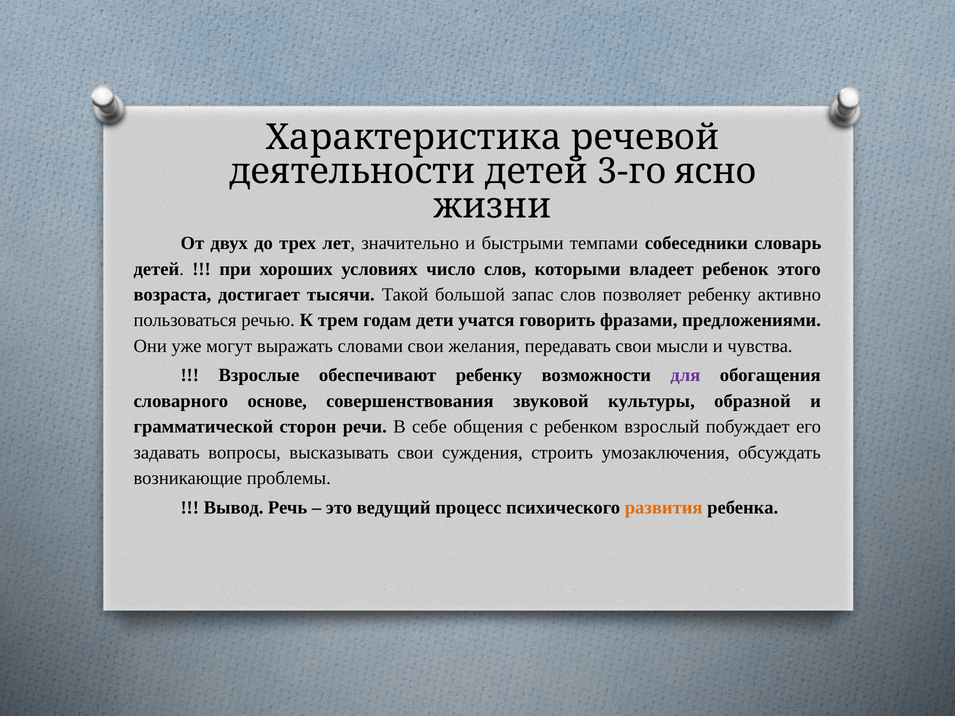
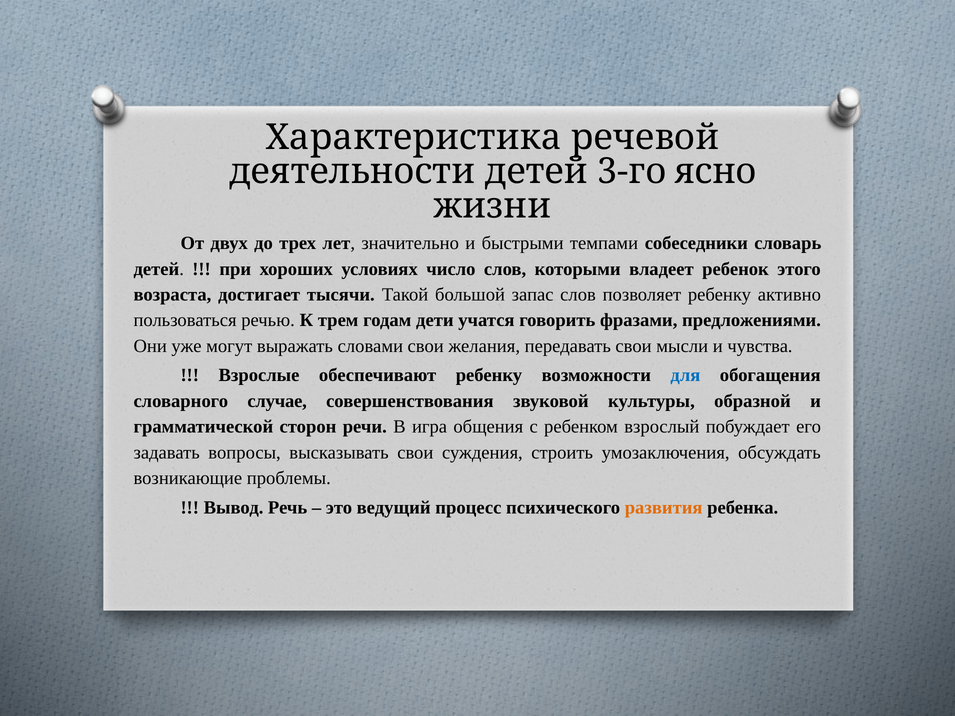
для colour: purple -> blue
основе: основе -> случае
себе: себе -> игра
